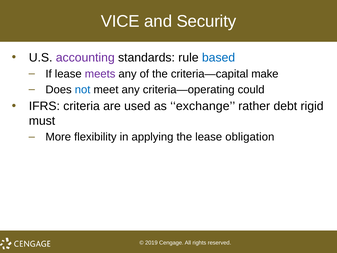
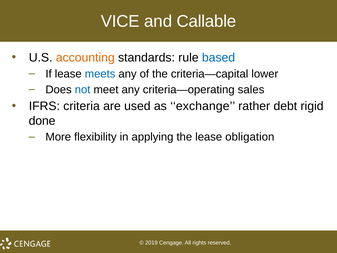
Security: Security -> Callable
accounting colour: purple -> orange
meets colour: purple -> blue
make: make -> lower
could: could -> sales
must: must -> done
